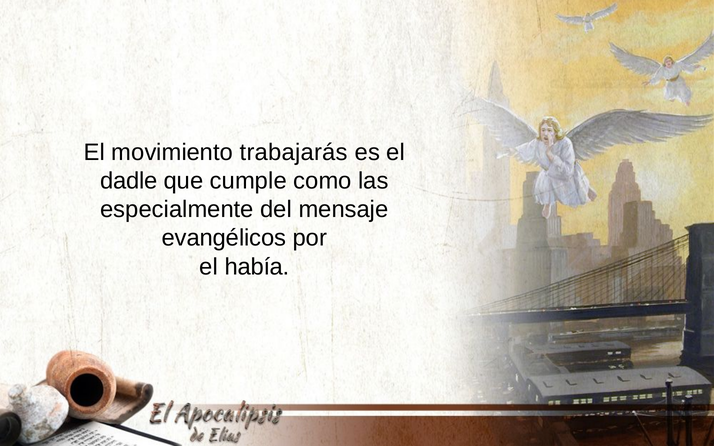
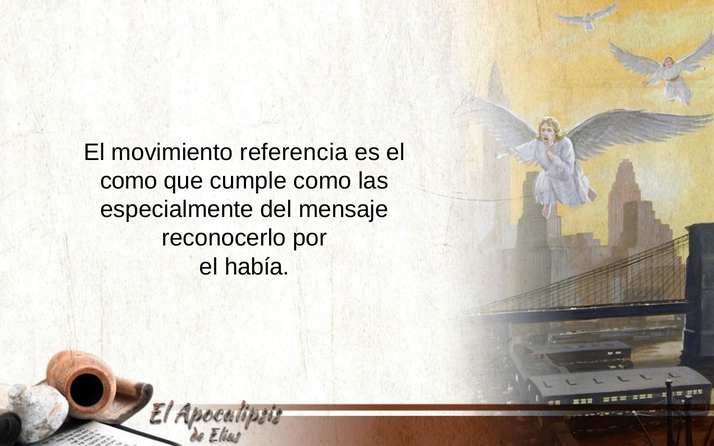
trabajarás: trabajarás -> referencia
dadle at (129, 181): dadle -> como
evangélicos: evangélicos -> reconocerlo
